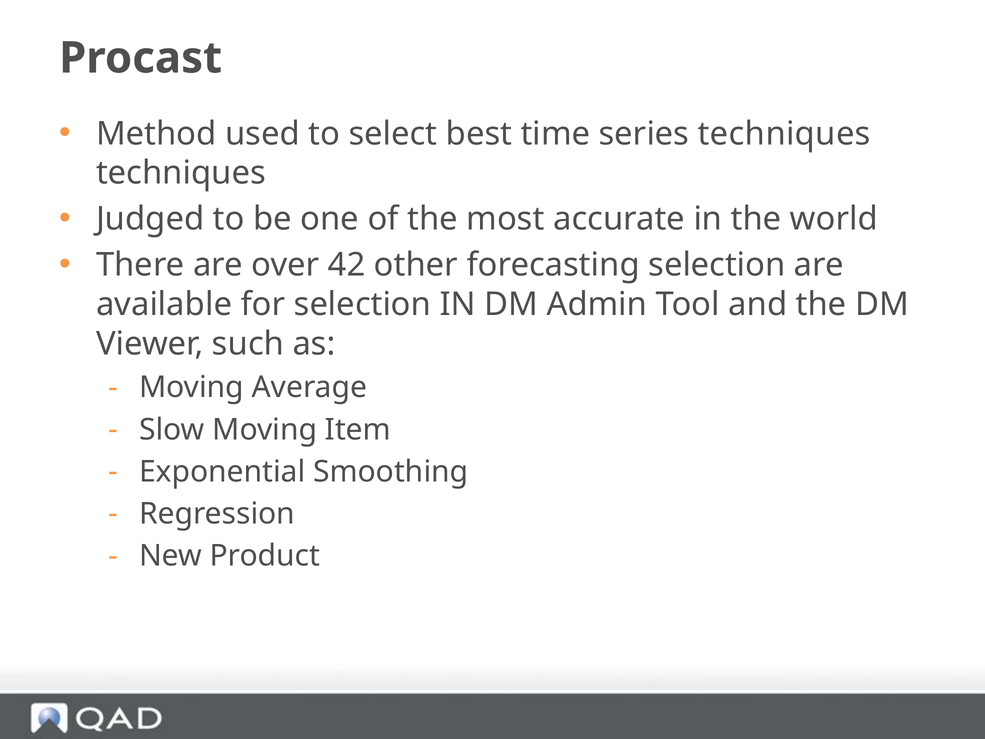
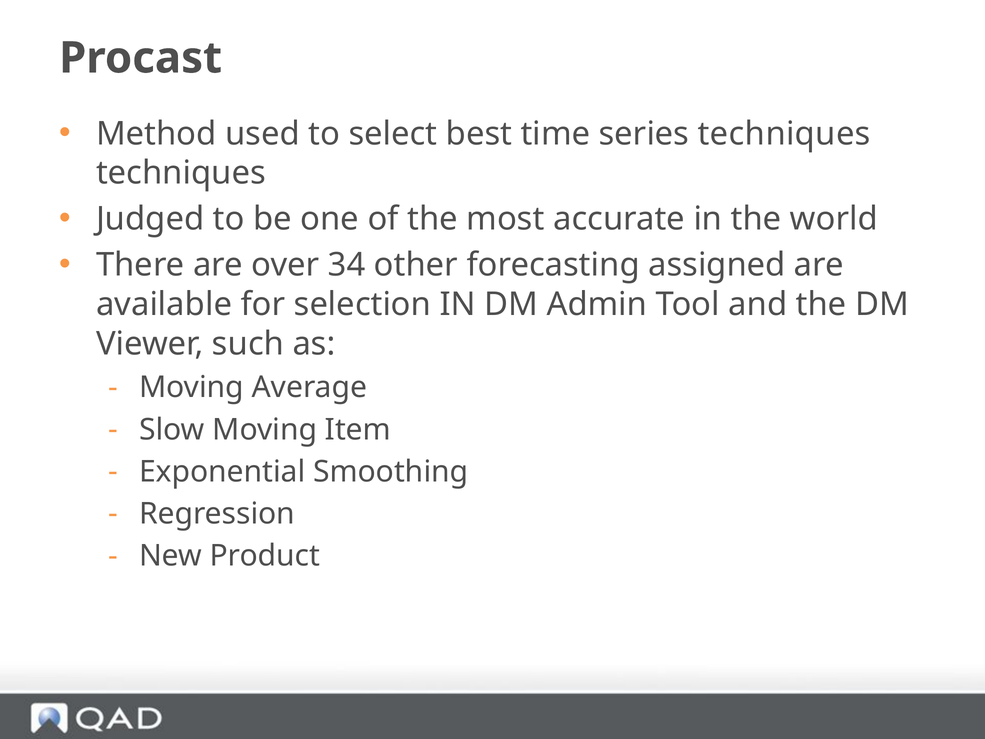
42: 42 -> 34
forecasting selection: selection -> assigned
